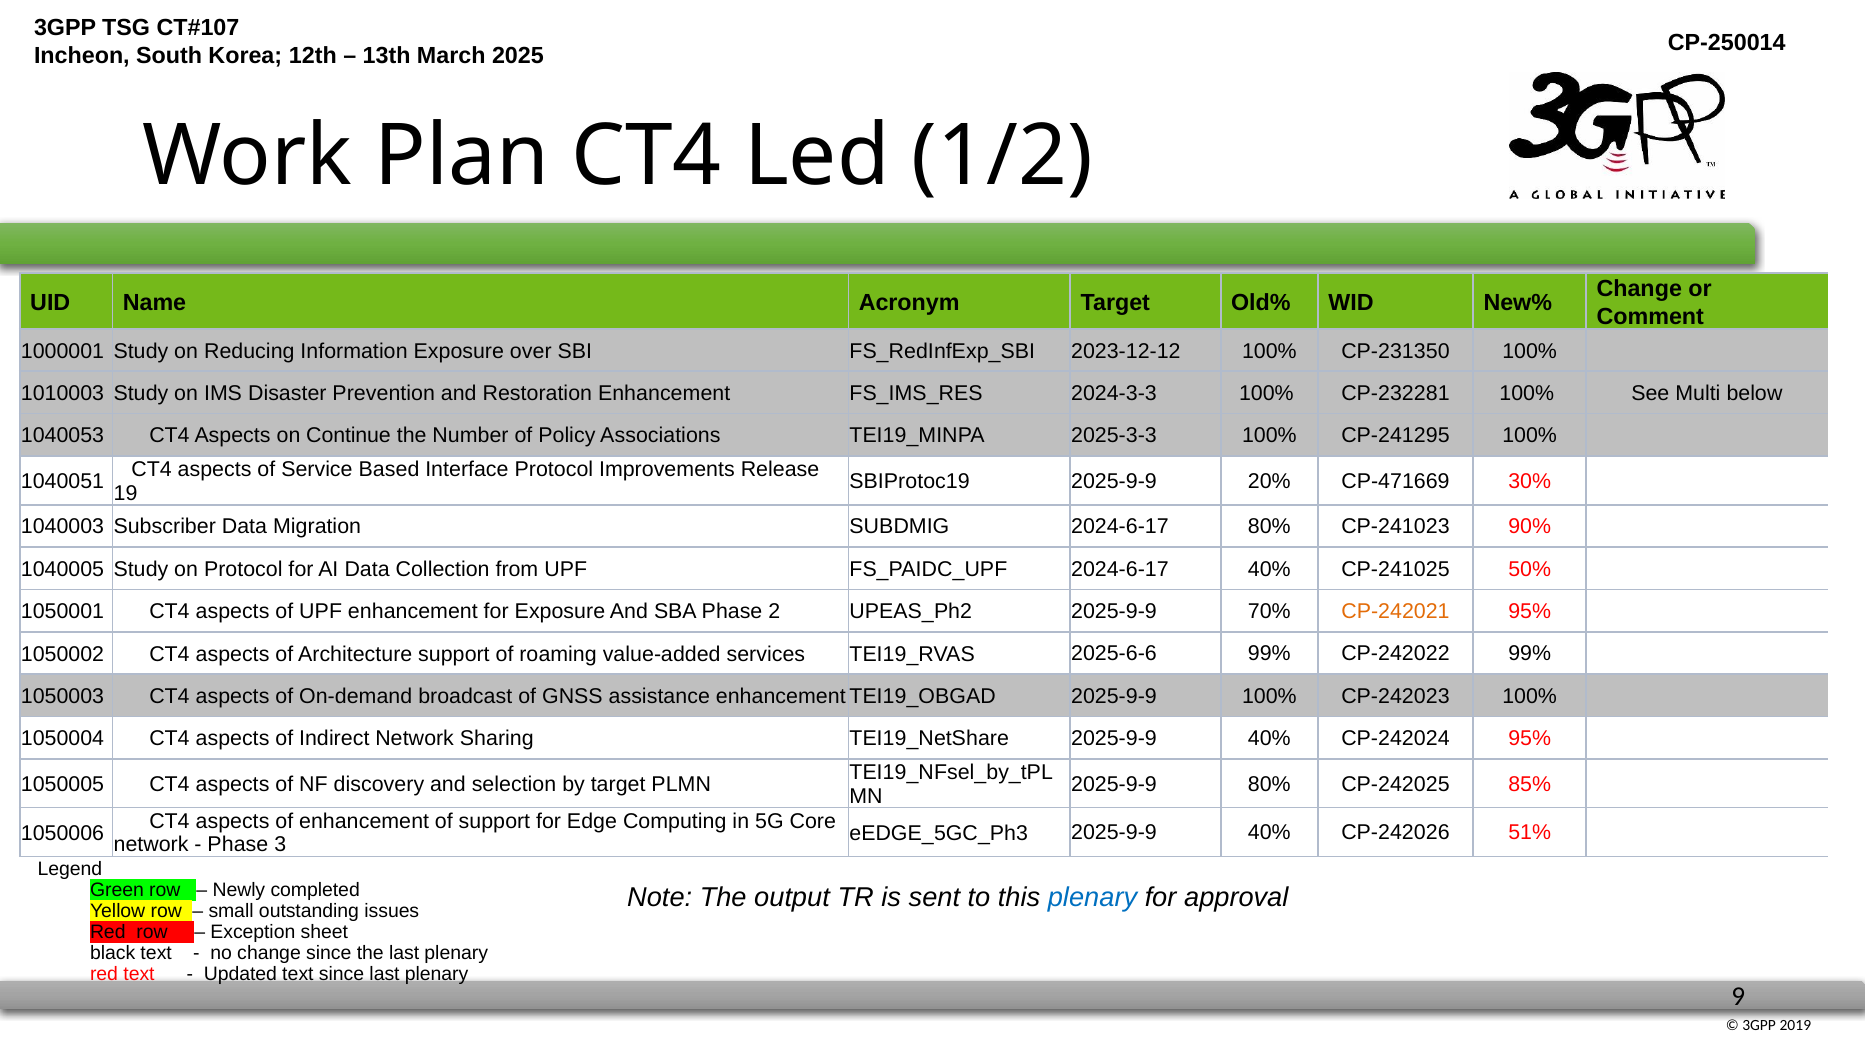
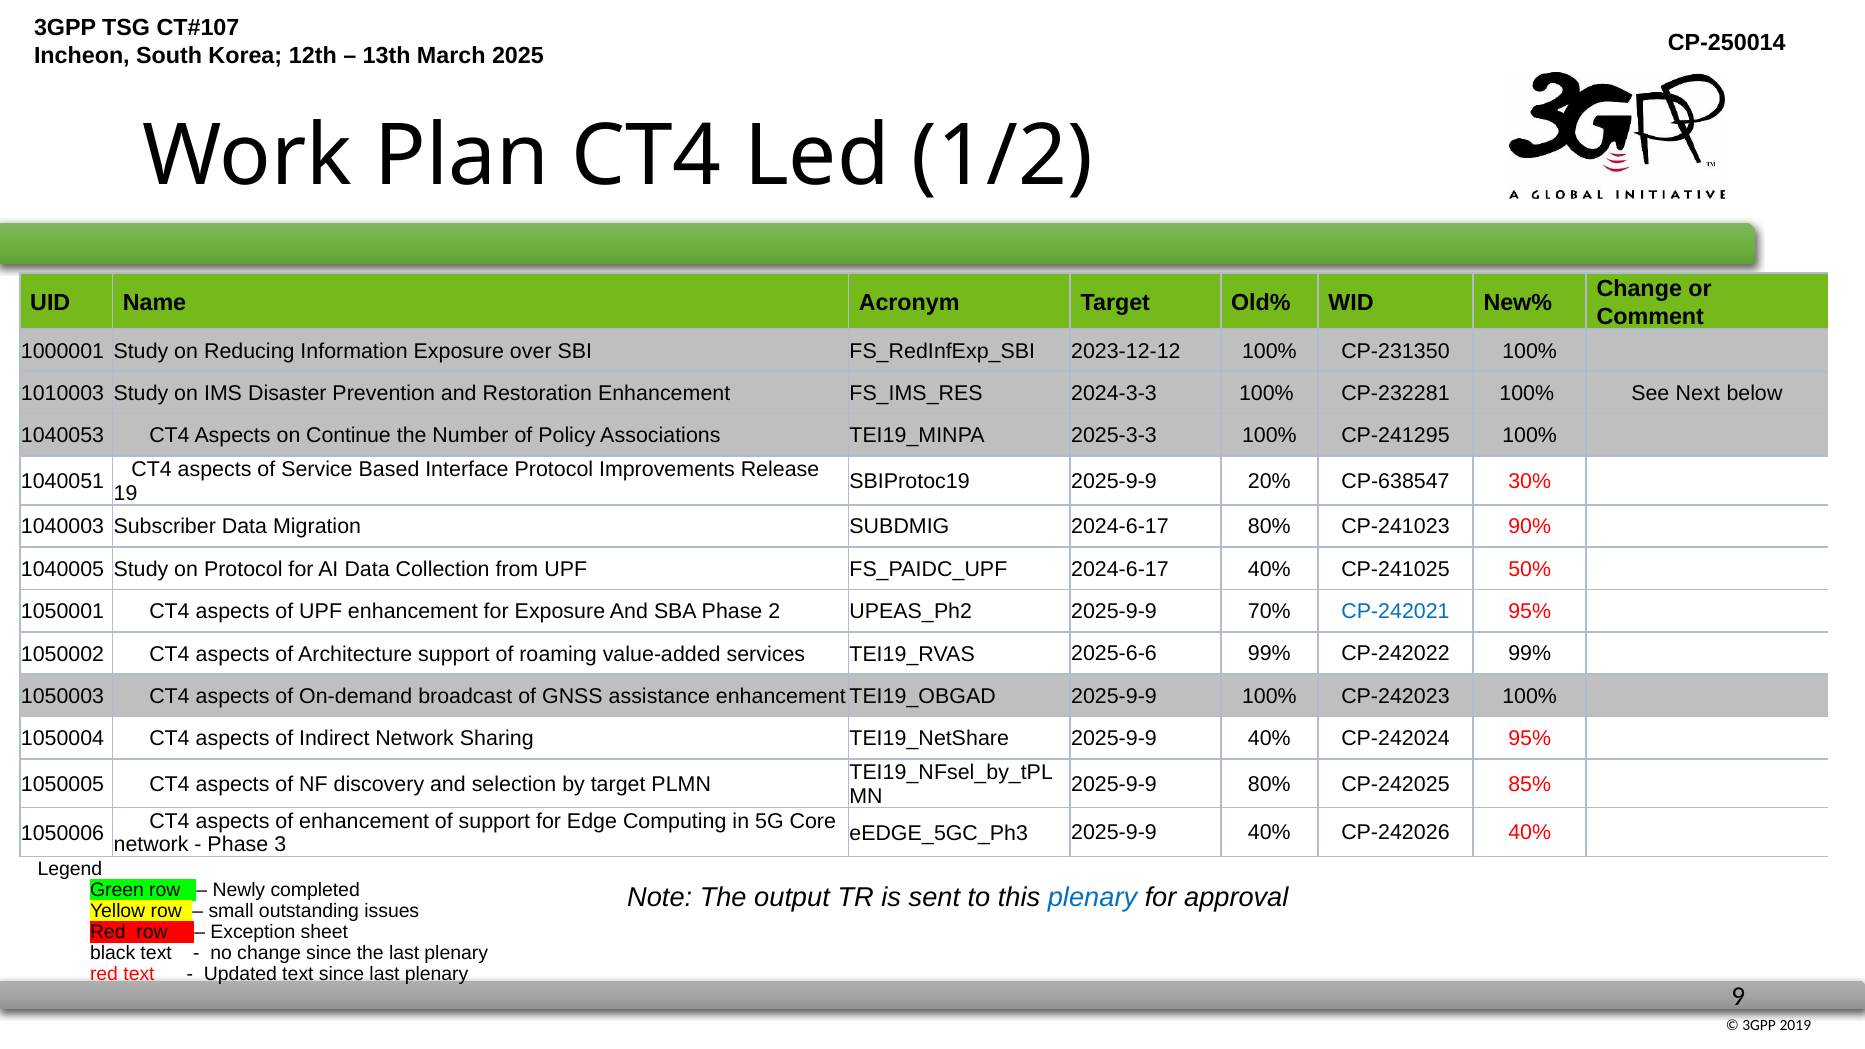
Multi: Multi -> Next
CP-471669: CP-471669 -> CP-638547
CP-242021 colour: orange -> blue
CP-242026 51%: 51% -> 40%
